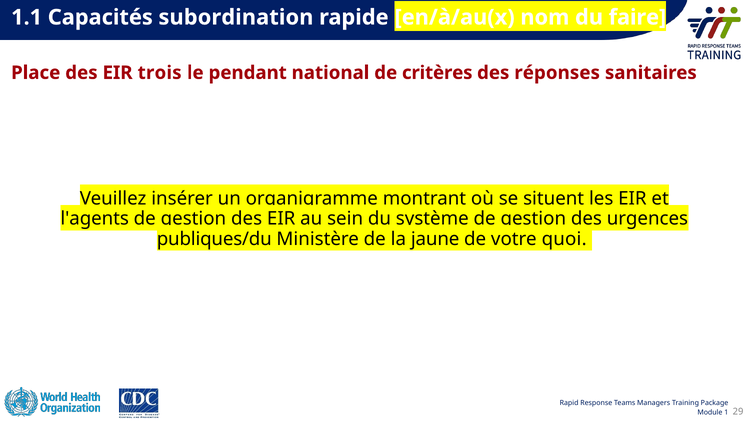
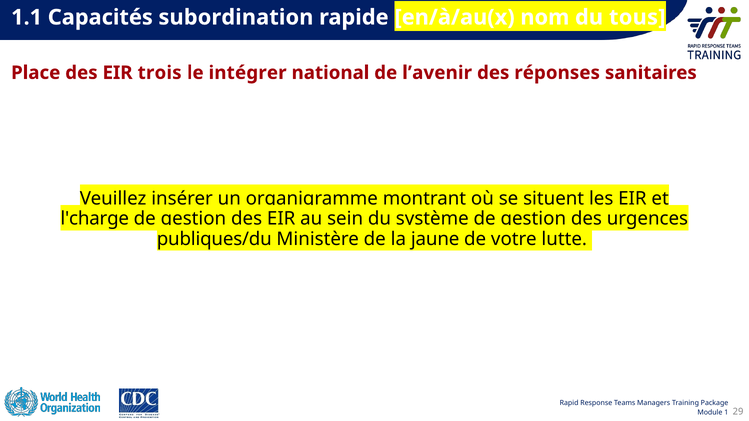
faire: faire -> tous
pendant: pendant -> intégrer
critères: critères -> lʼavenir
l'agents: l'agents -> l'charge
quoi: quoi -> lutte
